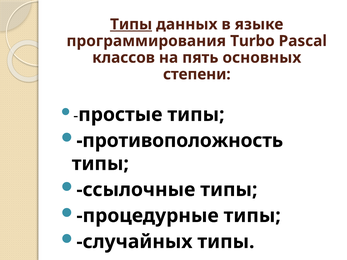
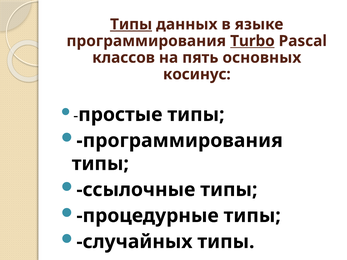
Turbo underline: none -> present
степени: степени -> косинус
противоположность at (180, 141): противоположность -> программирования
